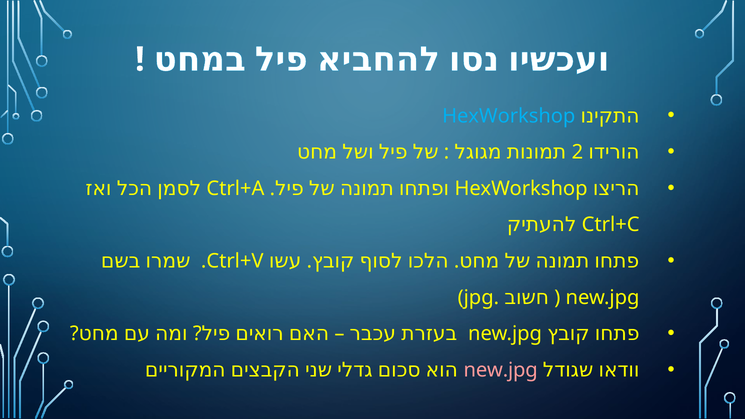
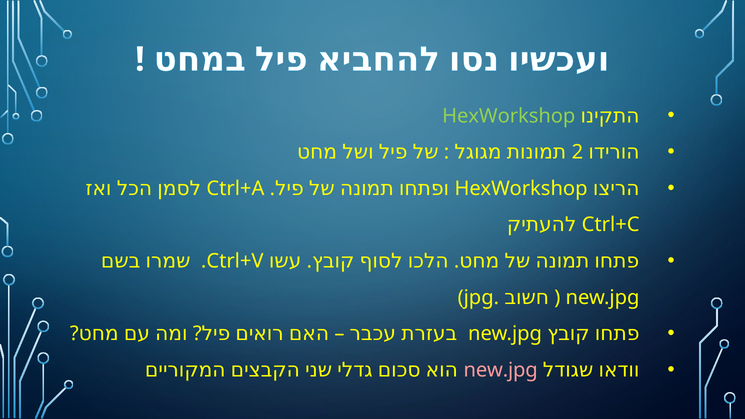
HexWorkshop at (509, 116) colour: light blue -> light green
